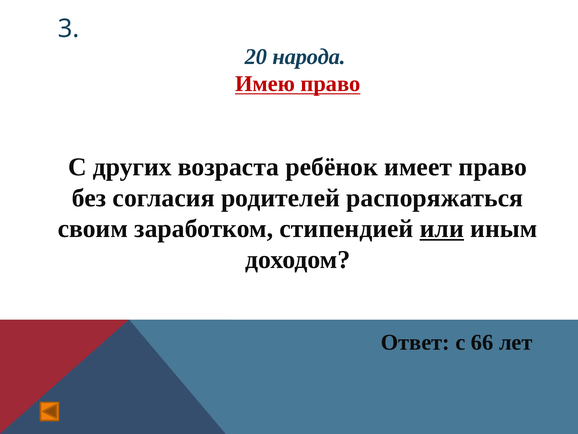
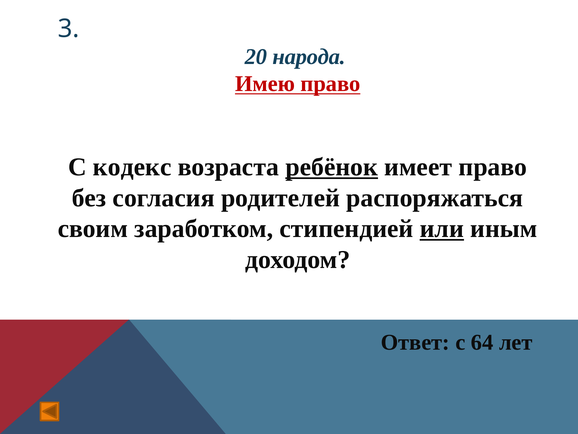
других: других -> кодекс
ребёнок underline: none -> present
66: 66 -> 64
